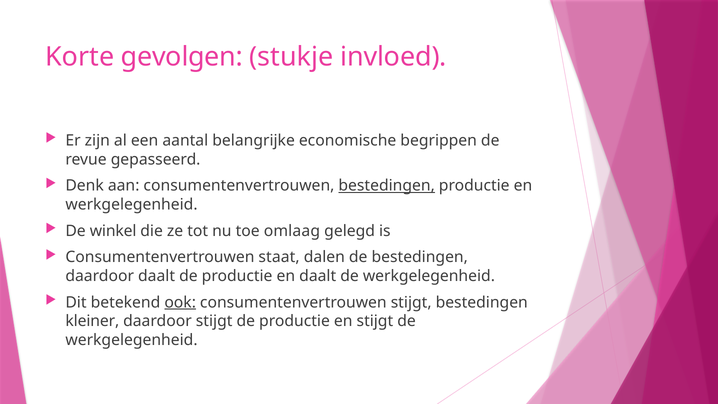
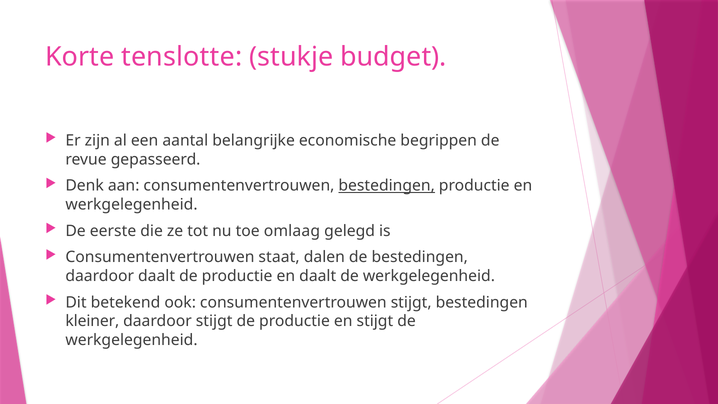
gevolgen: gevolgen -> tenslotte
invloed: invloed -> budget
winkel: winkel -> eerste
ook underline: present -> none
